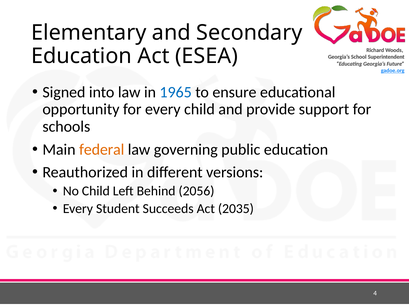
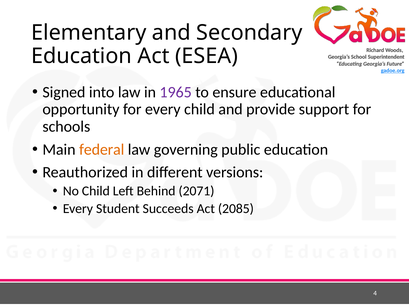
1965 colour: blue -> purple
2056: 2056 -> 2071
2035: 2035 -> 2085
